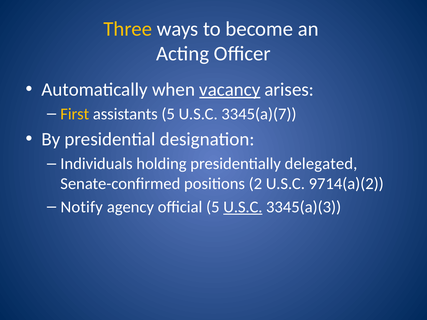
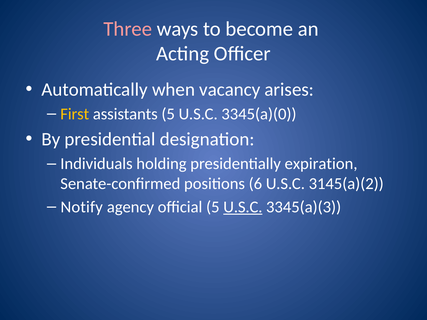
Three colour: yellow -> pink
vacancy underline: present -> none
3345(a)(7: 3345(a)(7 -> 3345(a)(0
delegated: delegated -> expiration
2: 2 -> 6
9714(a)(2: 9714(a)(2 -> 3145(a)(2
